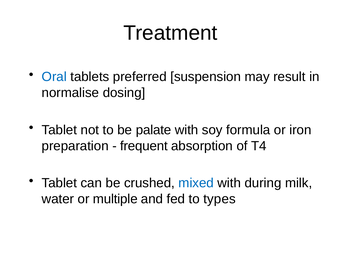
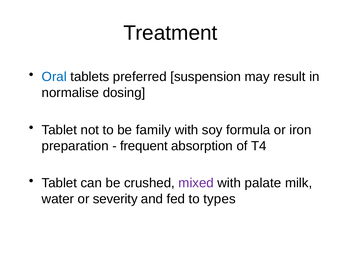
palate: palate -> family
mixed colour: blue -> purple
during: during -> palate
multiple: multiple -> severity
